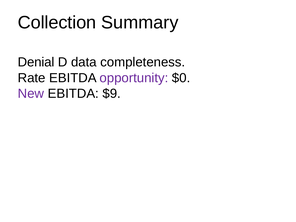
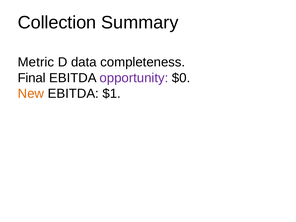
Denial: Denial -> Metric
Rate: Rate -> Final
New colour: purple -> orange
$9: $9 -> $1
